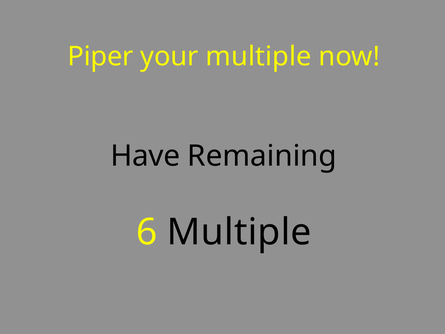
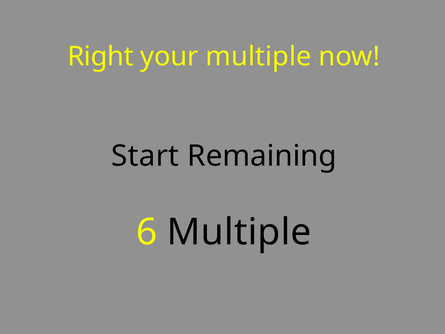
Piper: Piper -> Right
Have: Have -> Start
